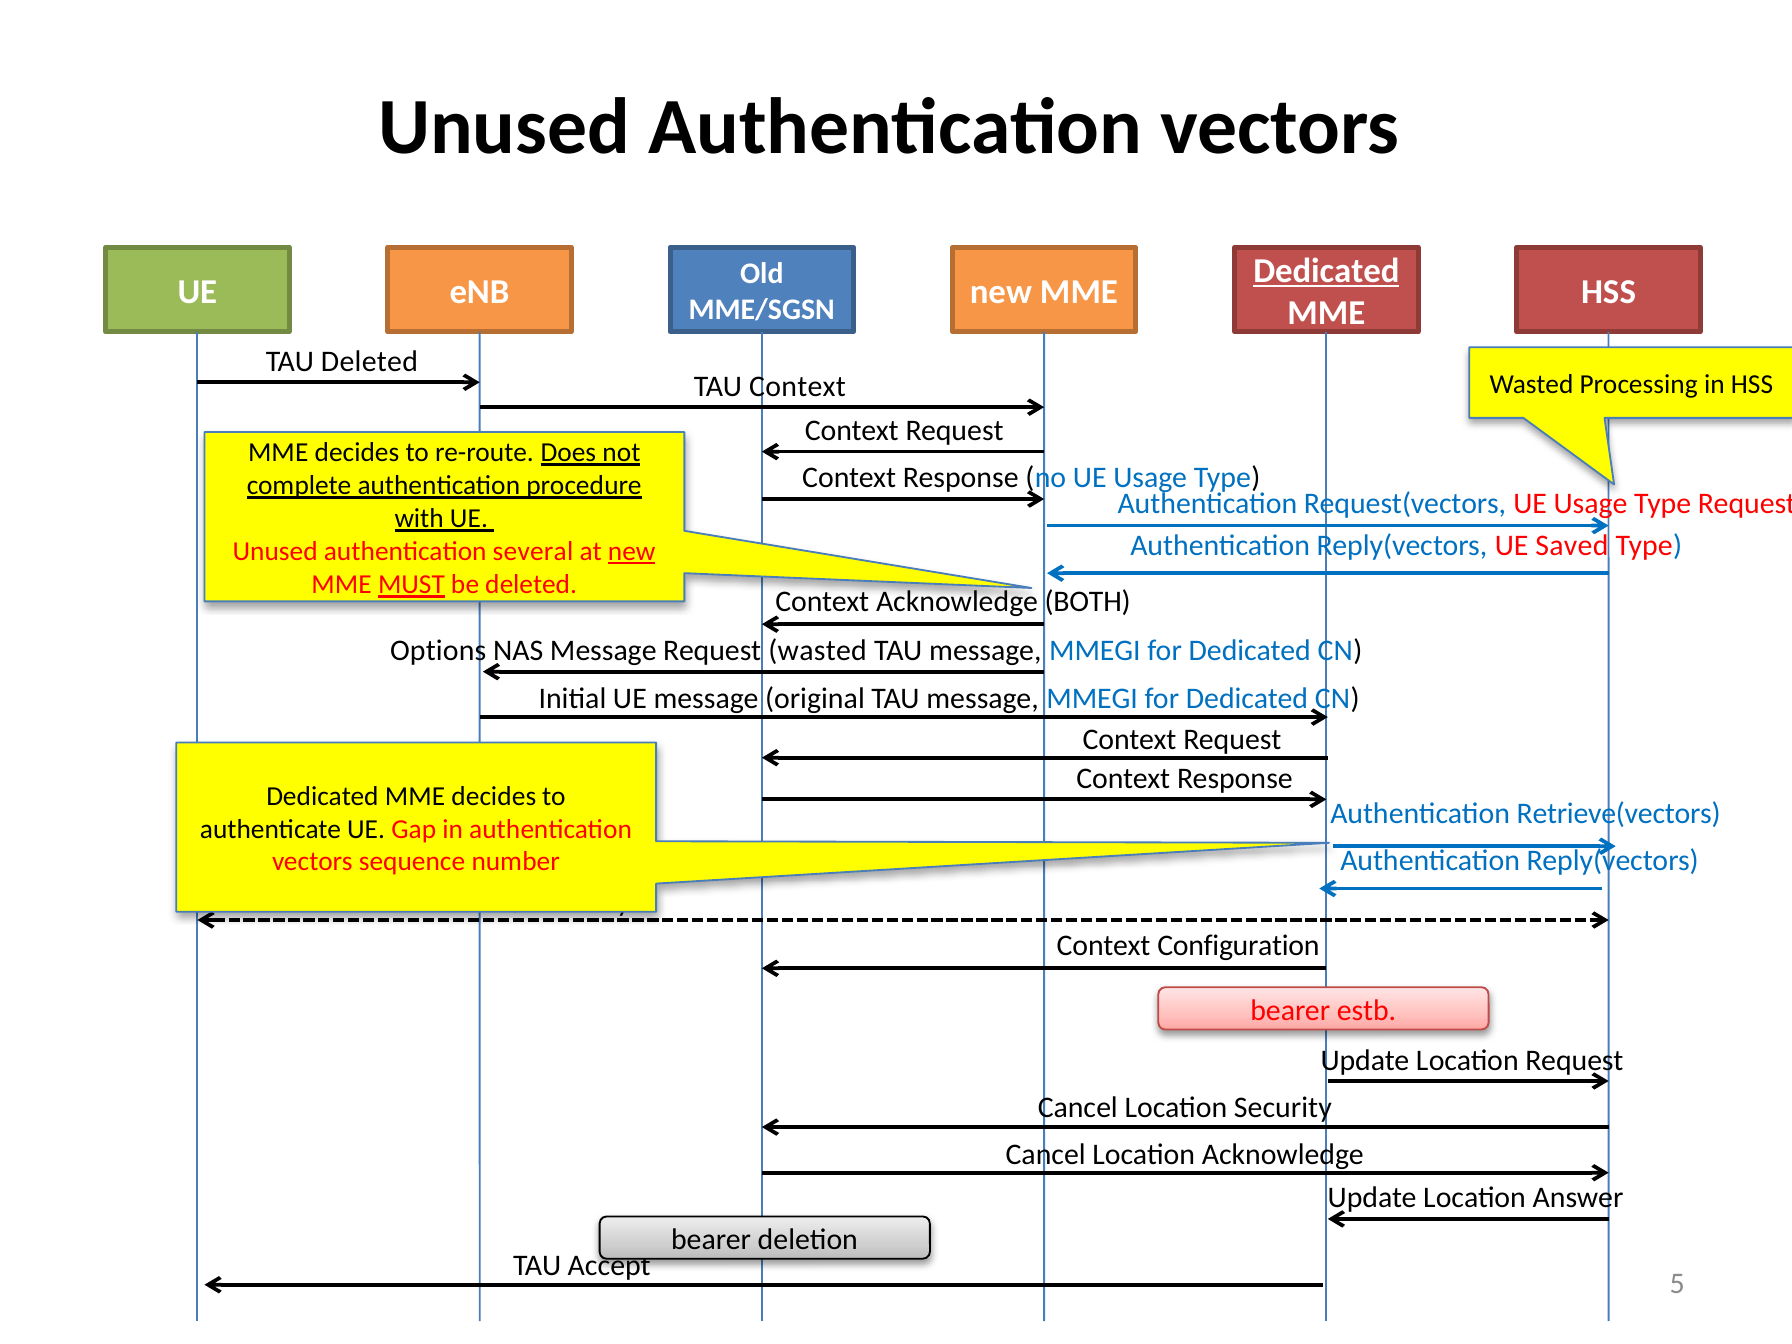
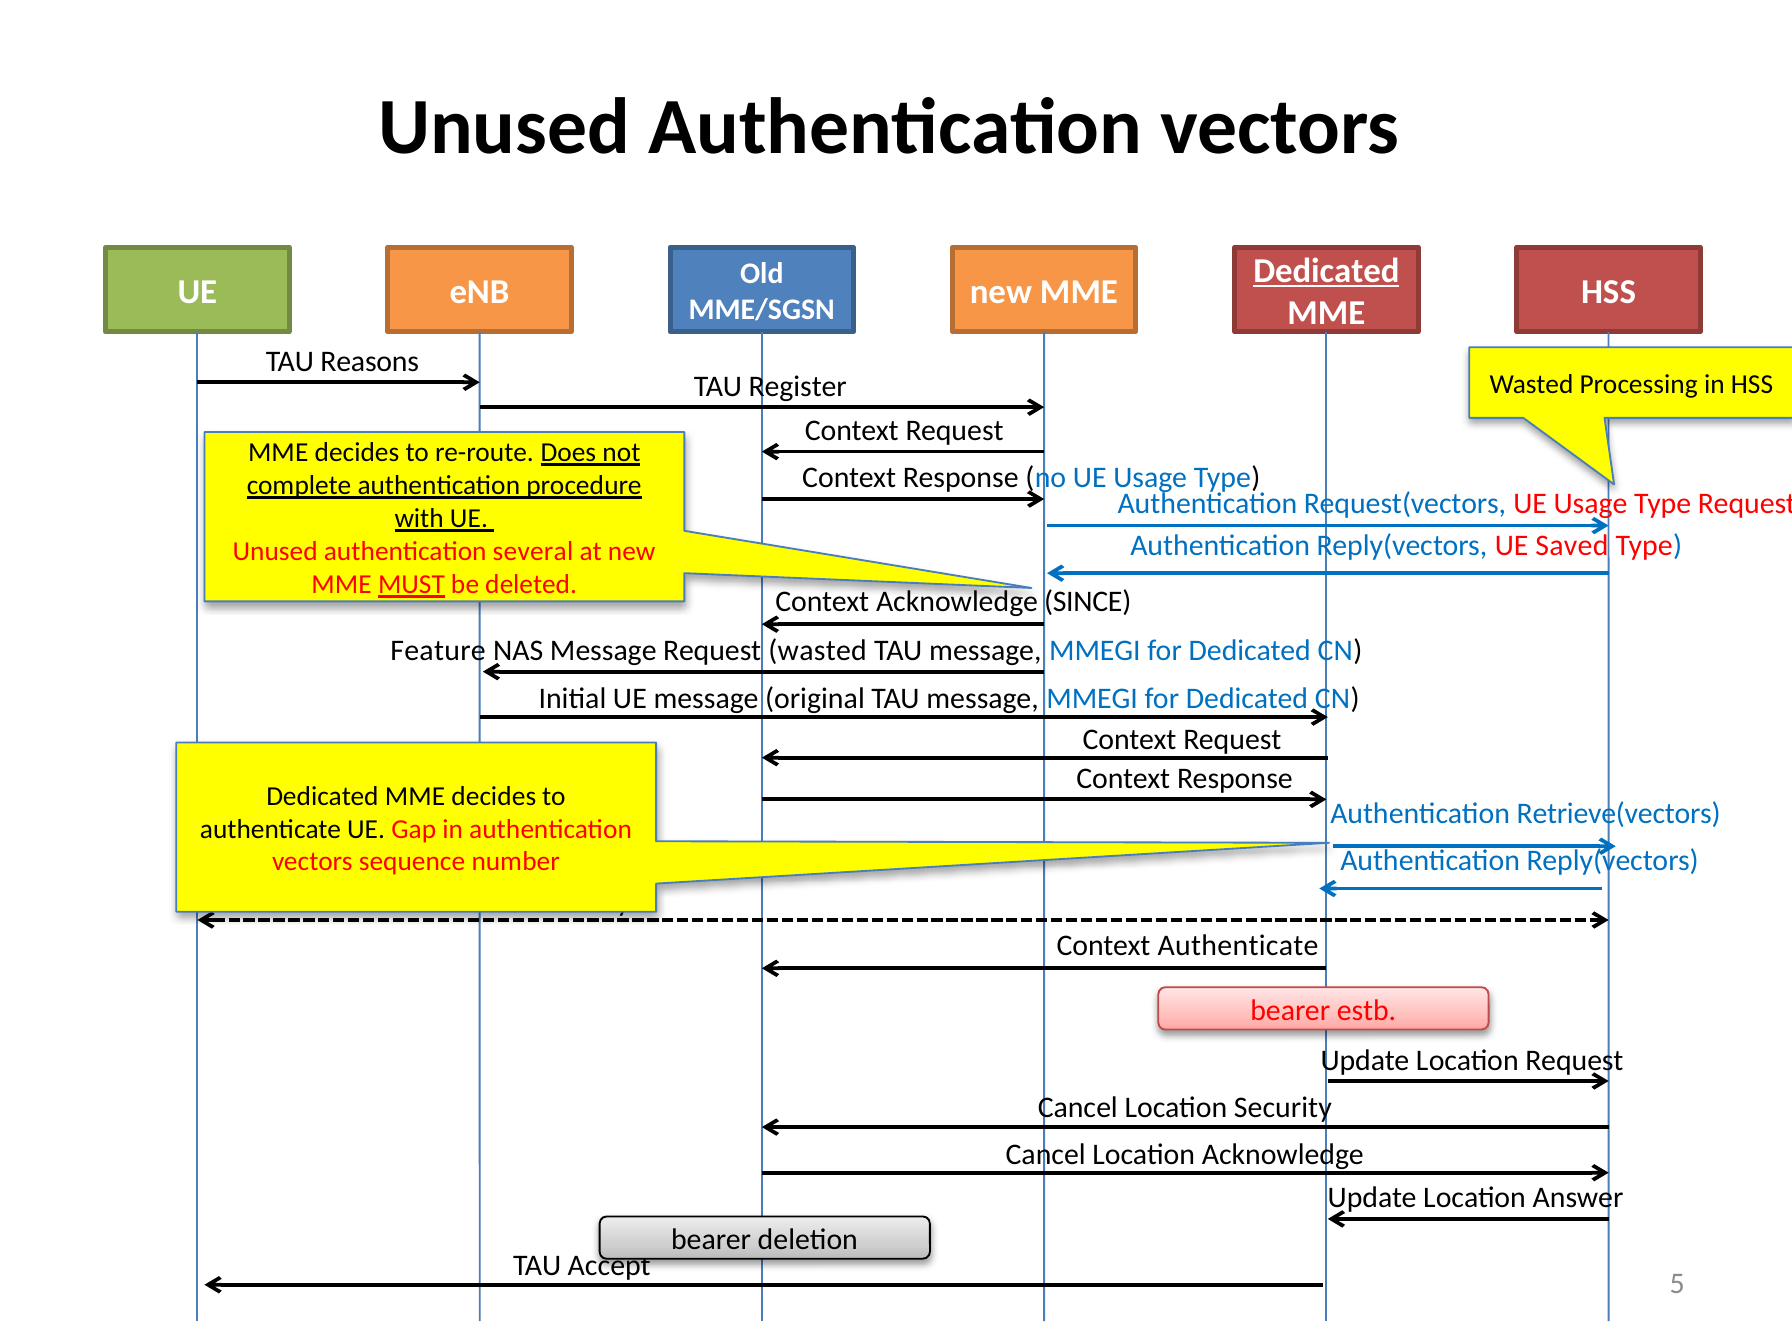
TAU Deleted: Deleted -> Reasons
TAU Context: Context -> Register
new at (632, 551) underline: present -> none
BOTH: BOTH -> SINCE
Options: Options -> Feature
Context Configuration: Configuration -> Authenticate
